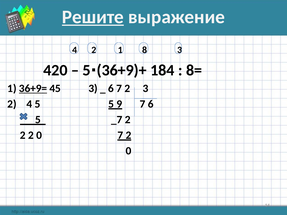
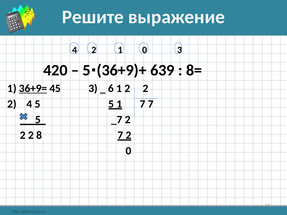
Решите underline: present -> none
1 8: 8 -> 0
184: 184 -> 639
6 7: 7 -> 1
3 at (146, 88): 3 -> 2
5 9: 9 -> 1
7 6: 6 -> 7
2 2 0: 0 -> 8
